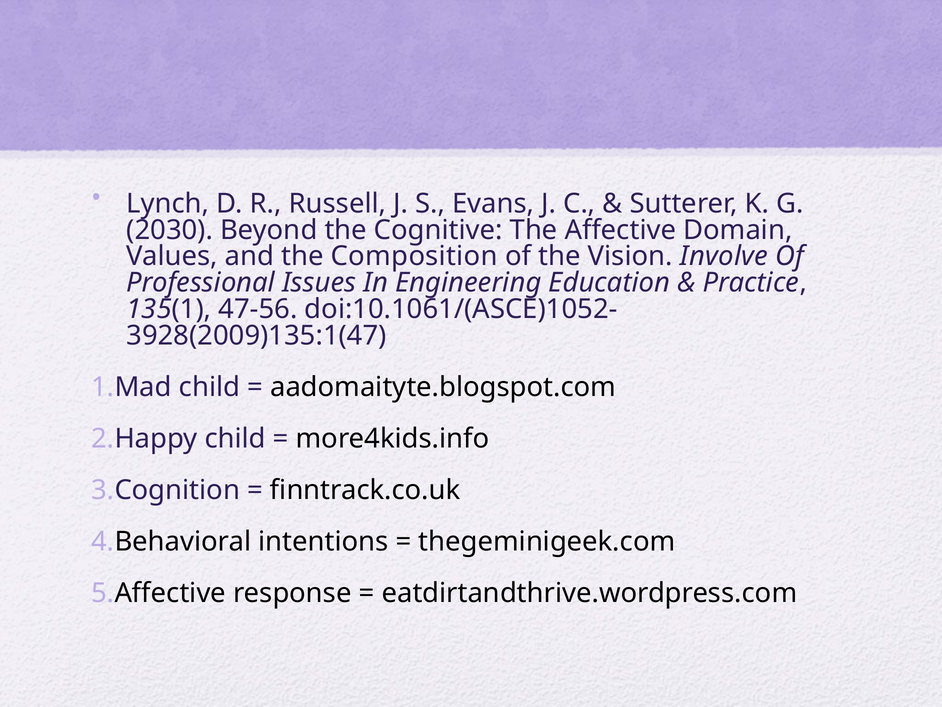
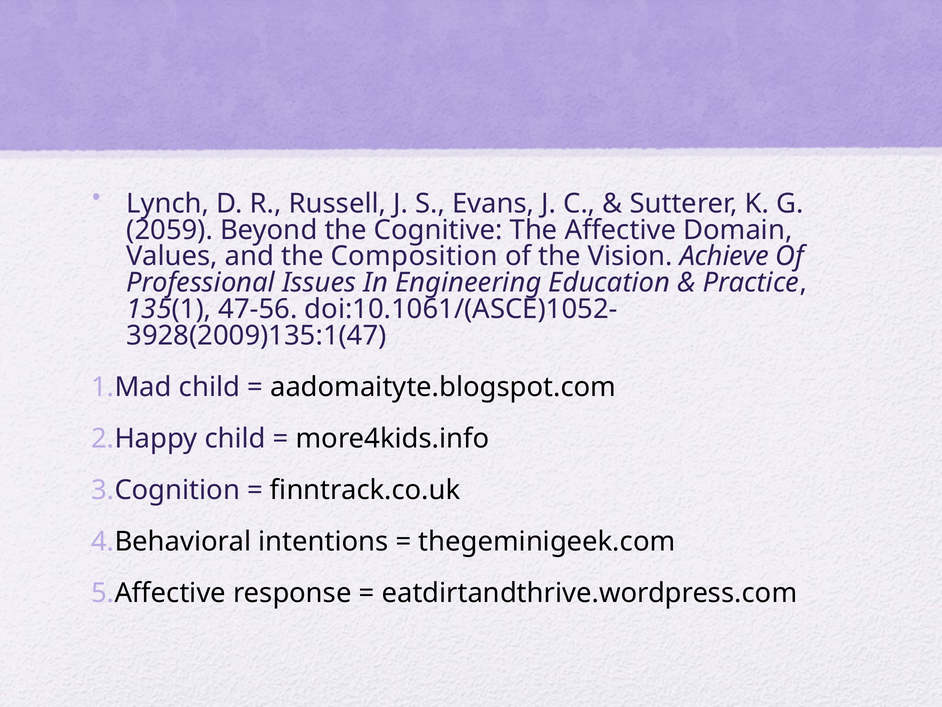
2030: 2030 -> 2059
Involve: Involve -> Achieve
